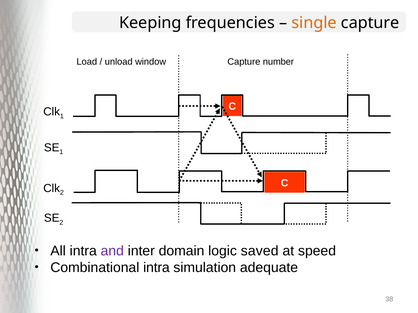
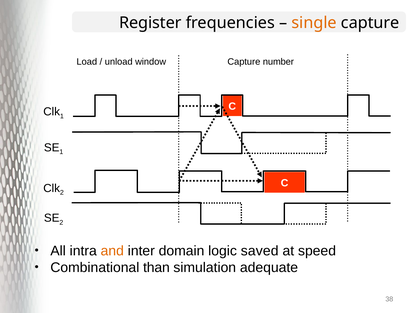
Keeping: Keeping -> Register
and colour: purple -> orange
Combinational intra: intra -> than
